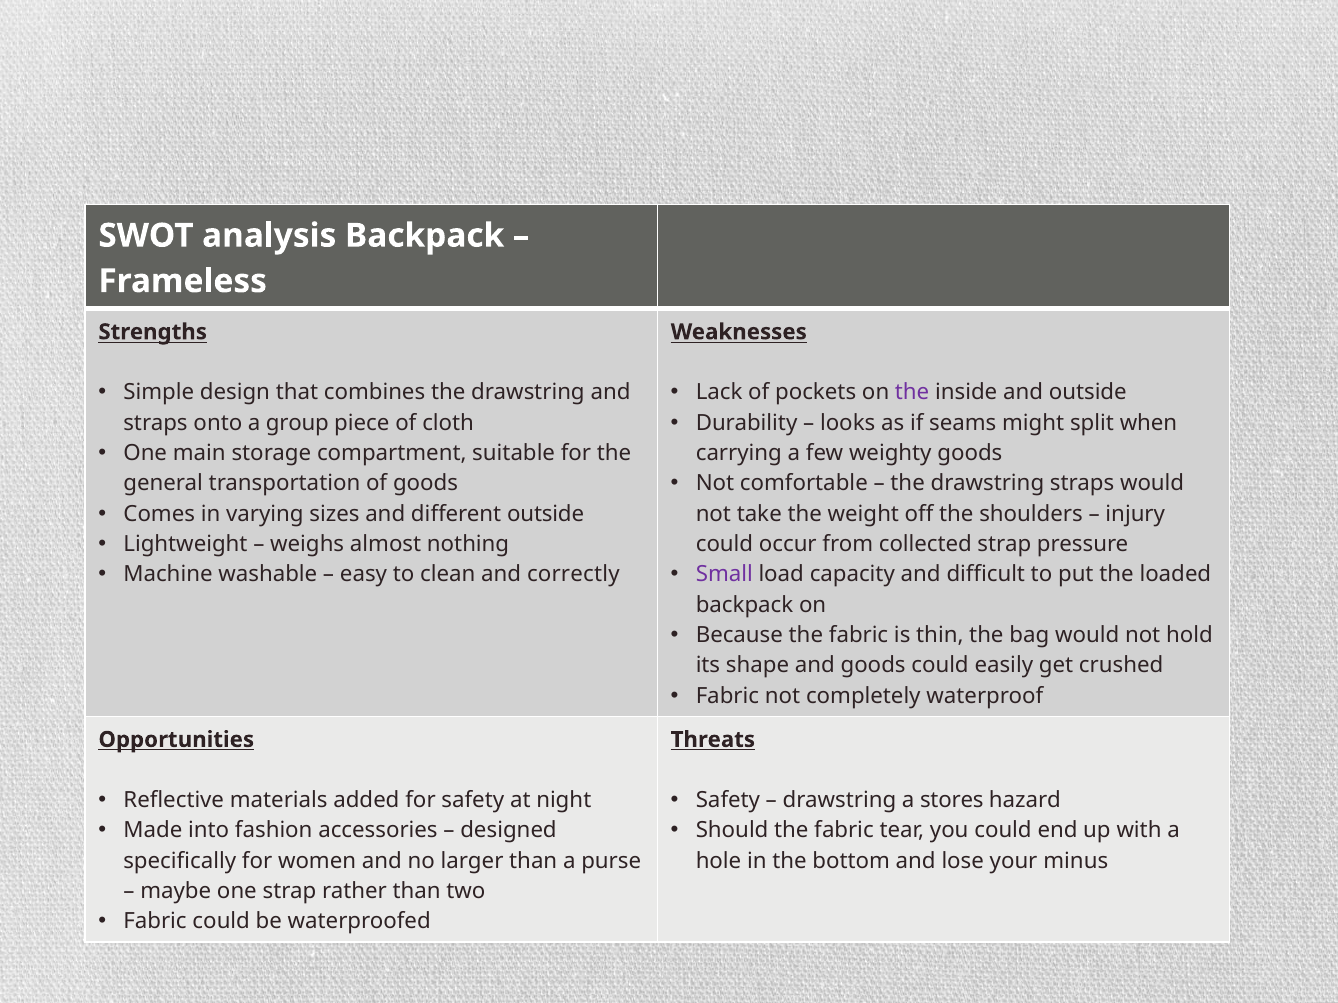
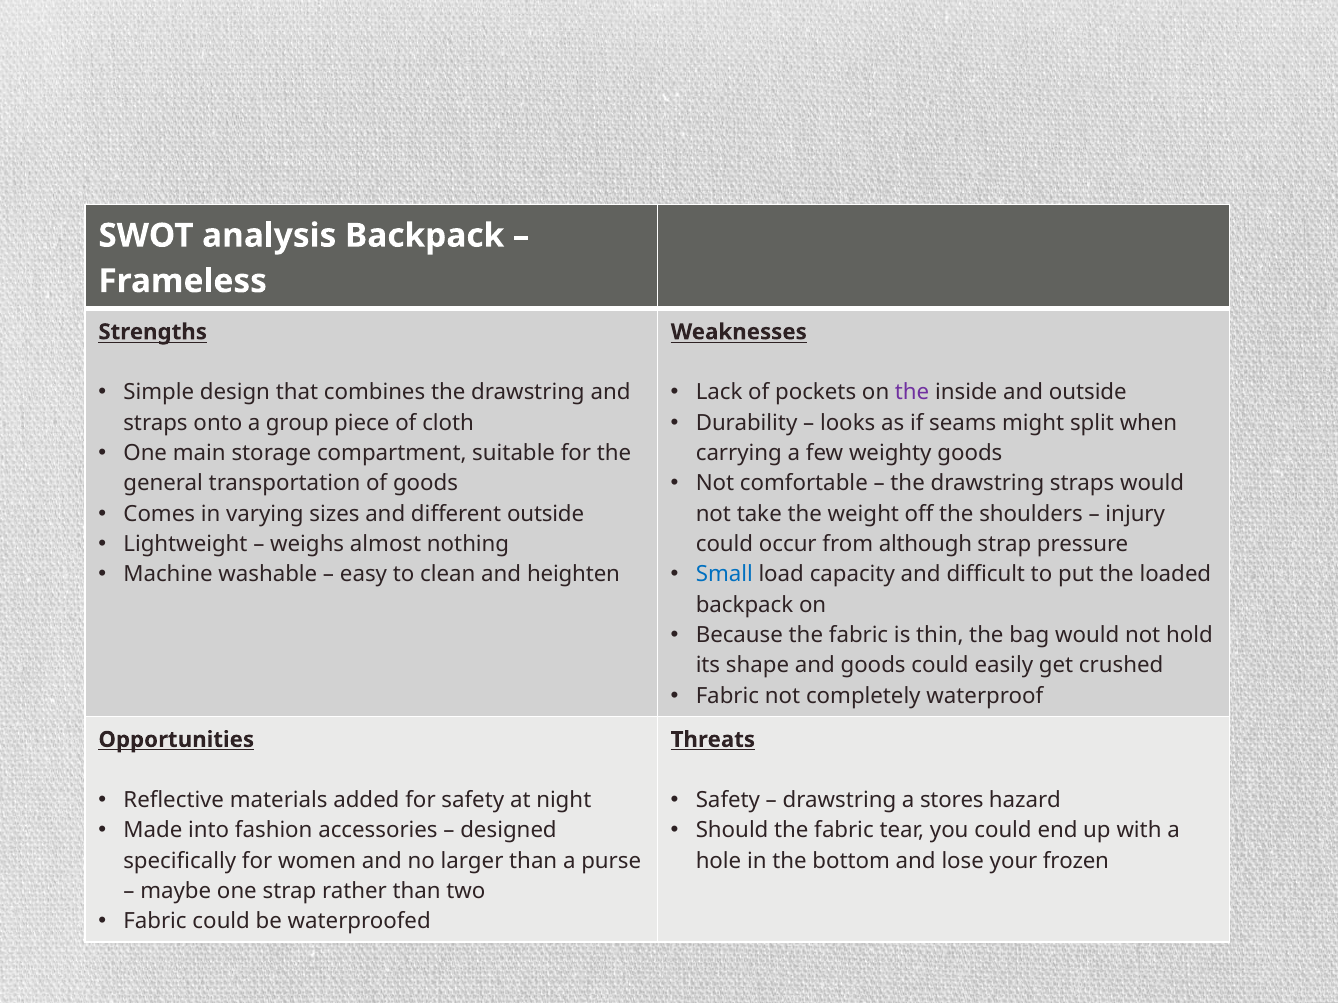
collected: collected -> although
correctly: correctly -> heighten
Small colour: purple -> blue
minus: minus -> frozen
